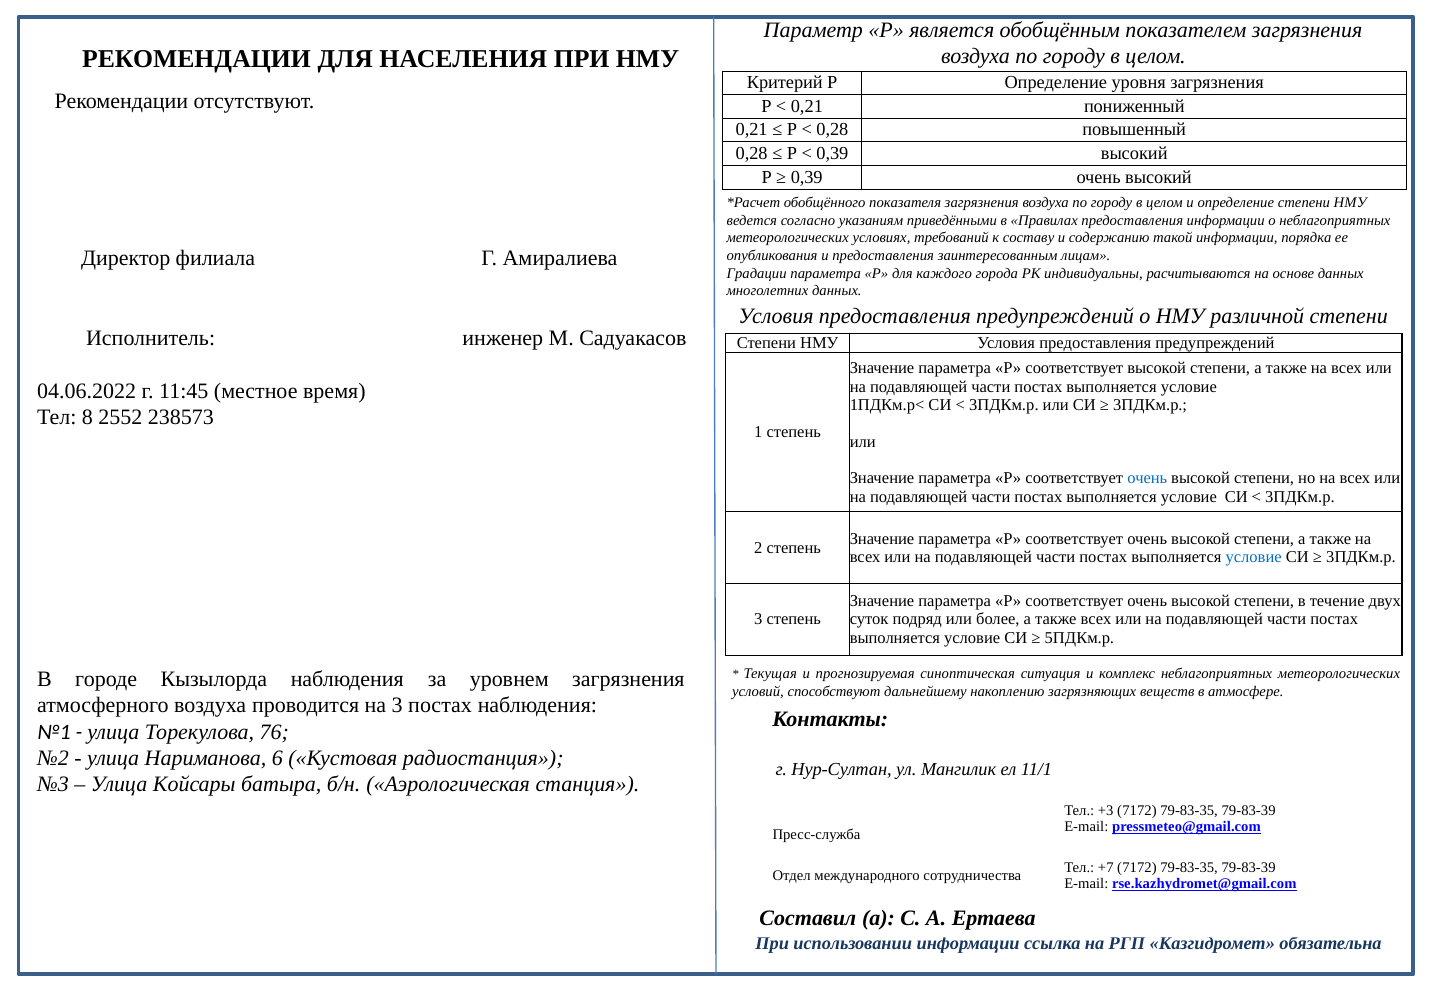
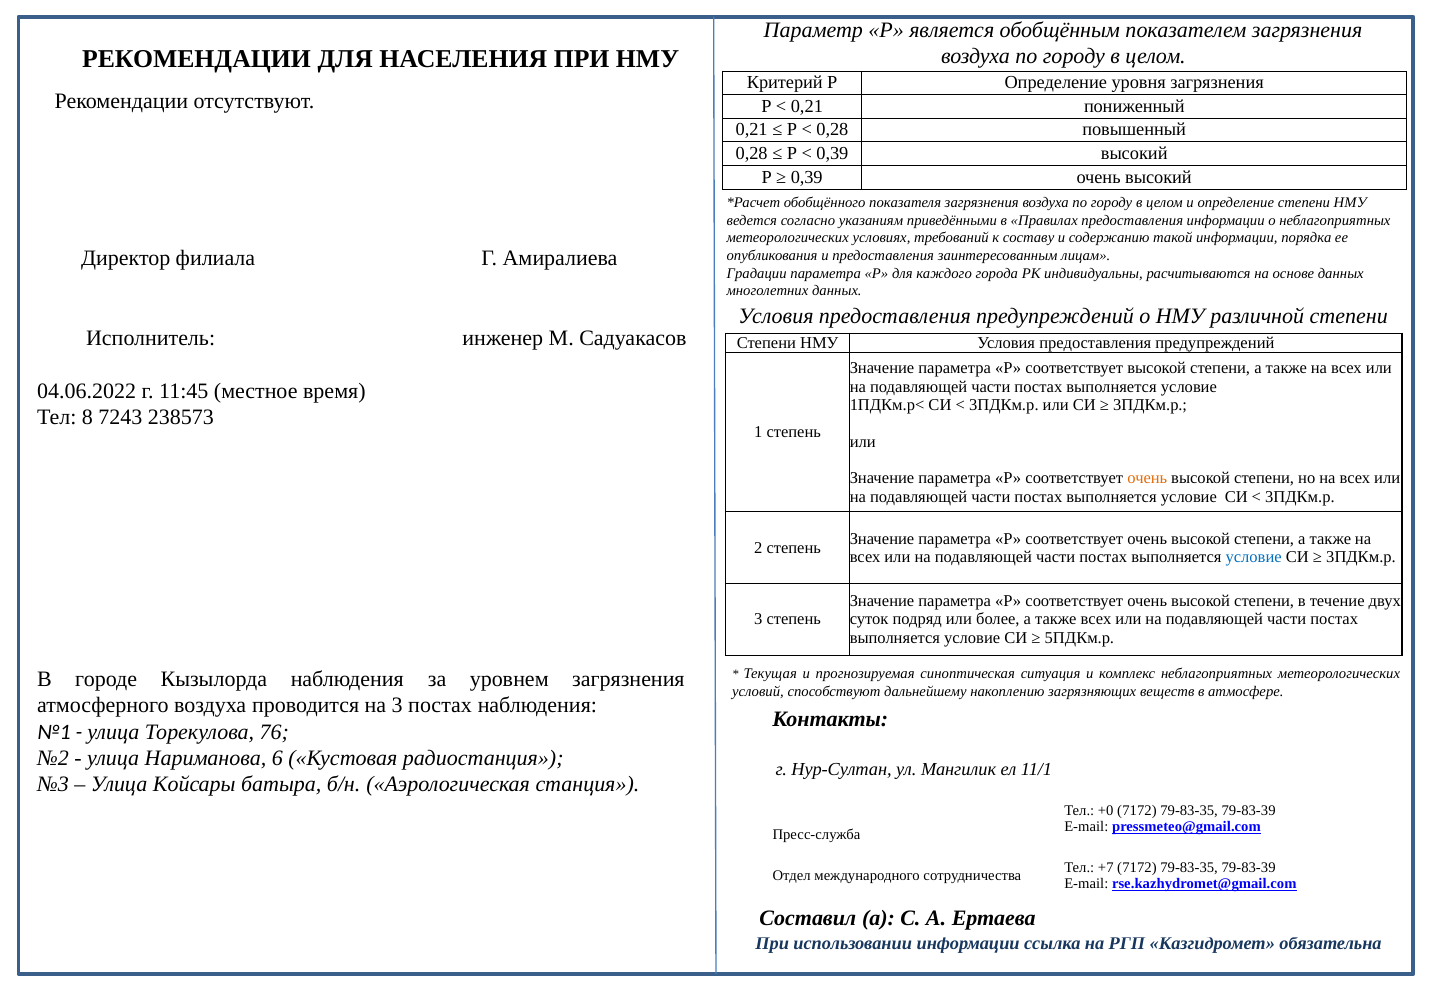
2552: 2552 -> 7243
очень at (1147, 478) colour: blue -> orange
+3: +3 -> +0
